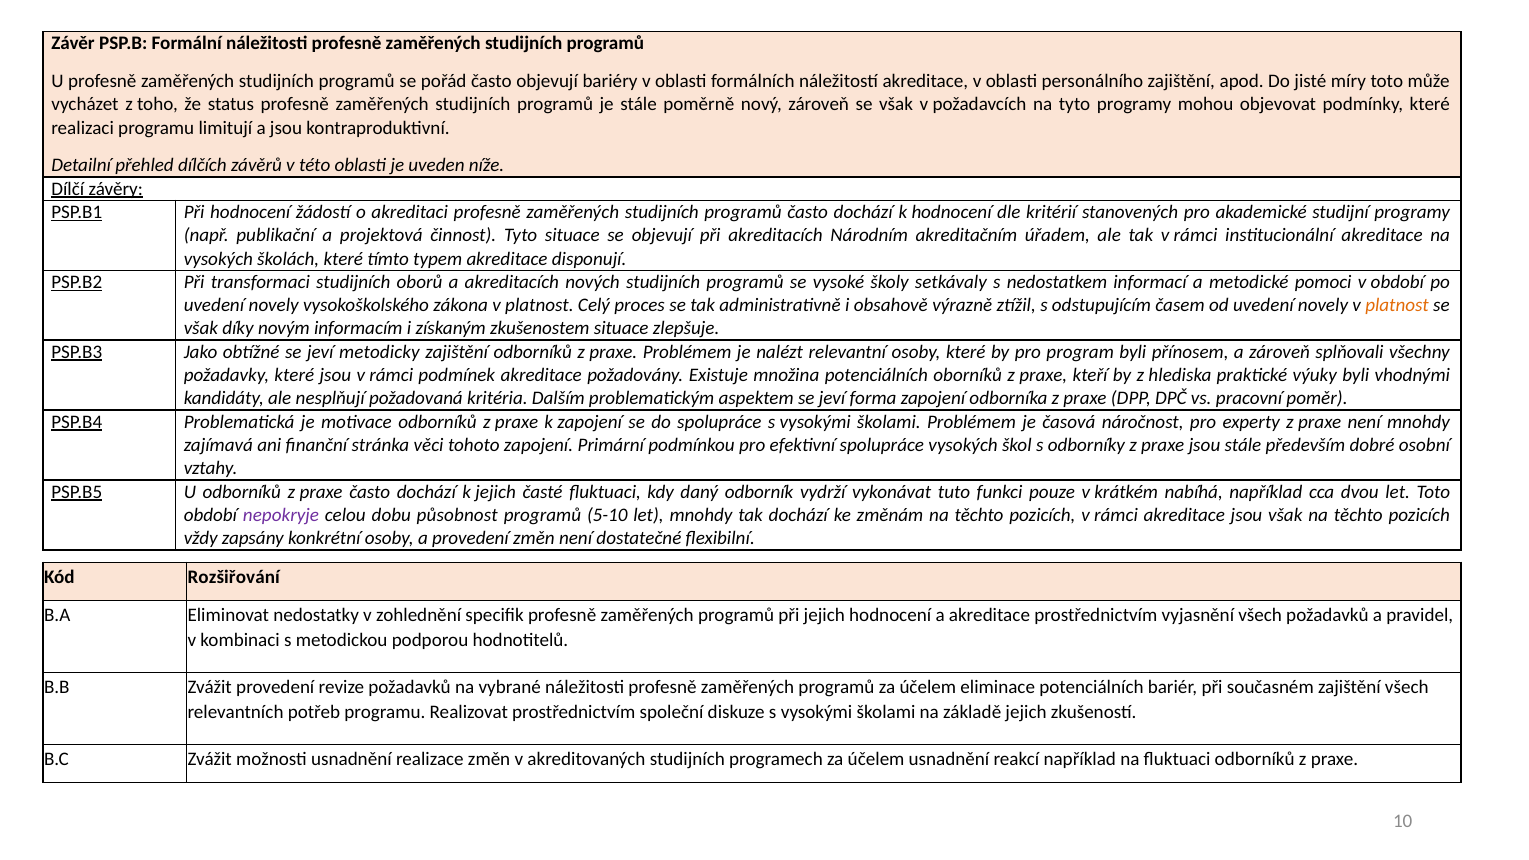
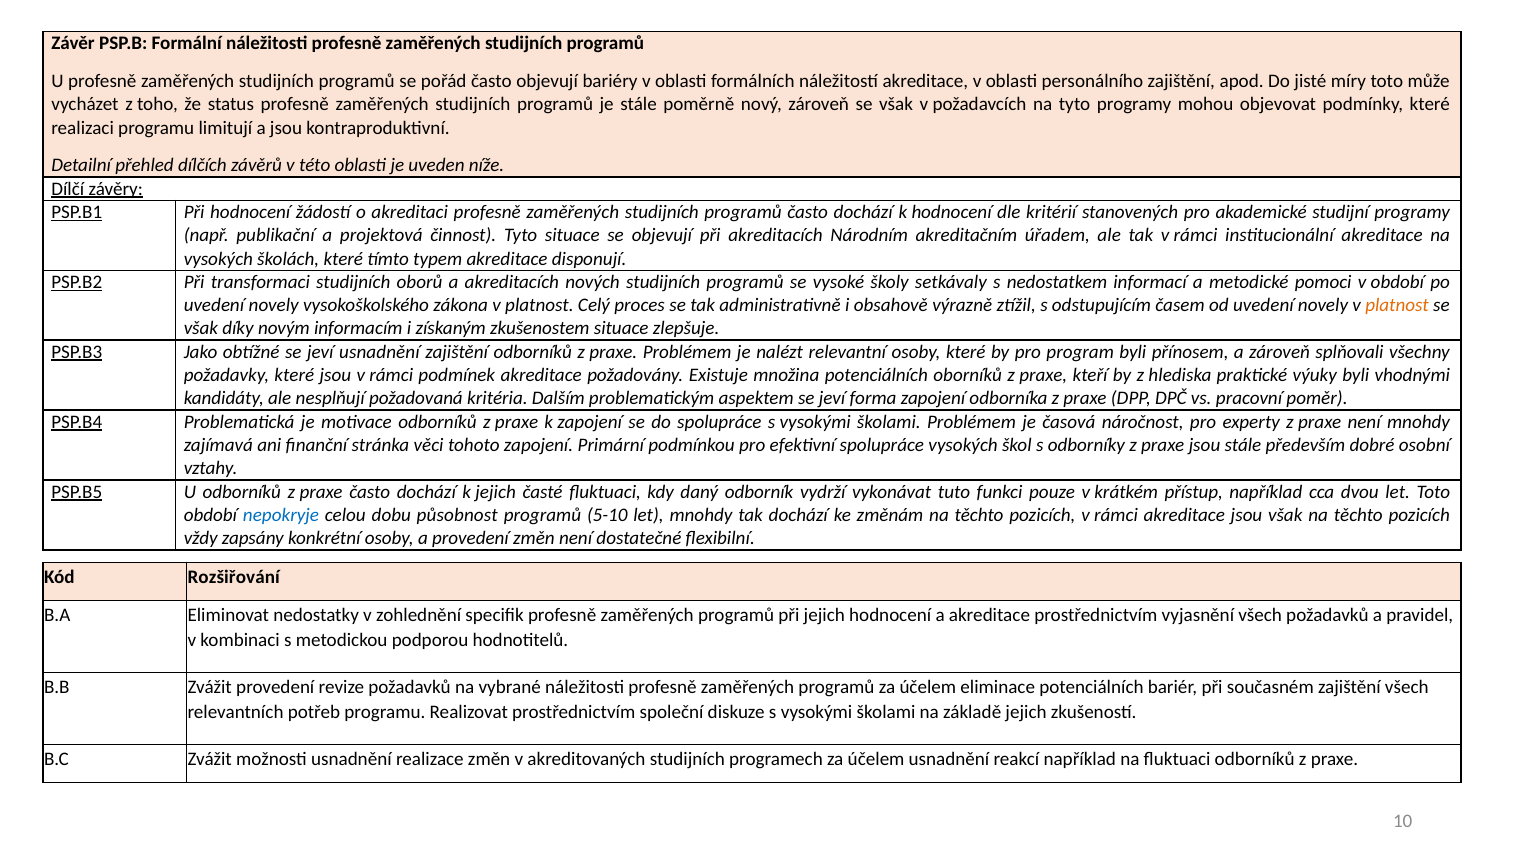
jeví metodicky: metodicky -> usnadnění
nabíhá: nabíhá -> přístup
nepokryje colour: purple -> blue
